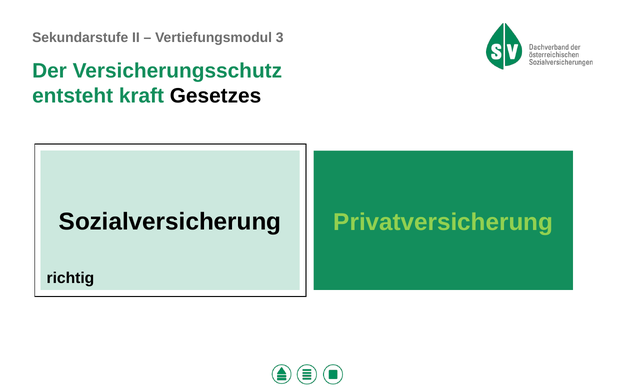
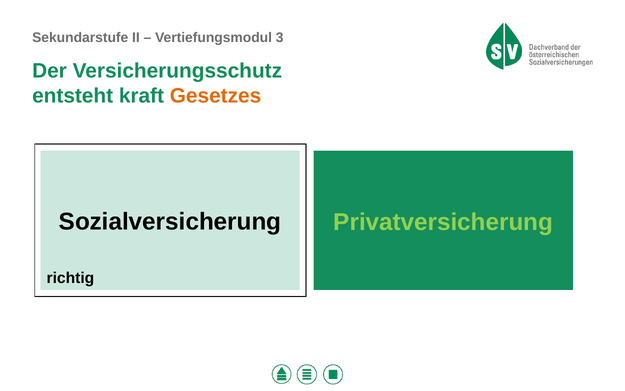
Gesetzes colour: black -> orange
